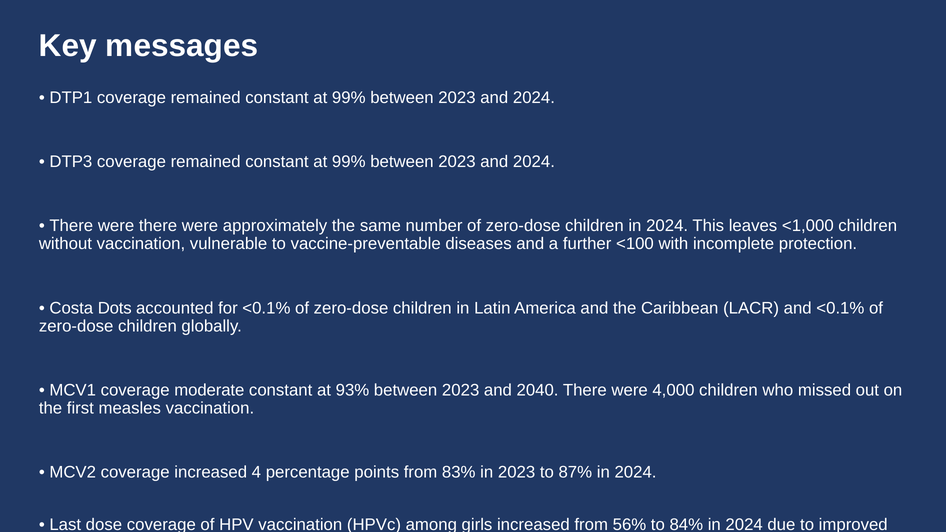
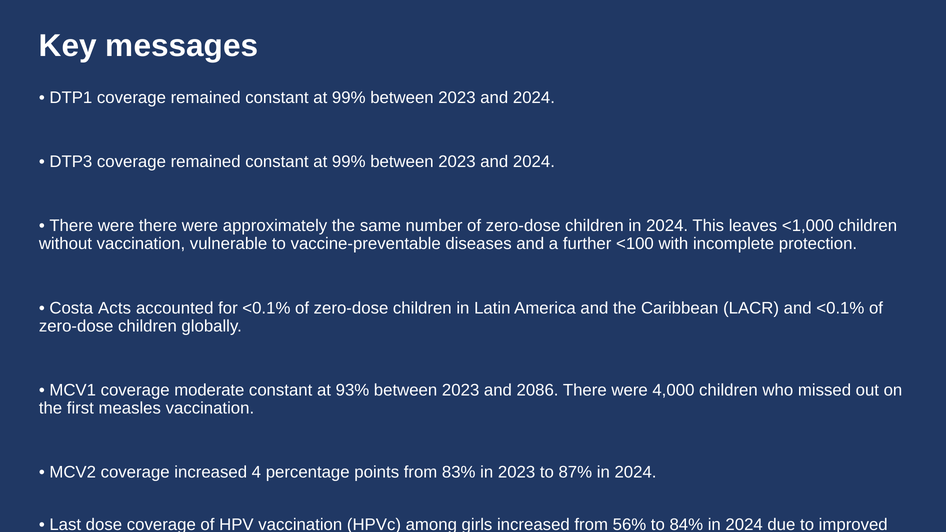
Dots: Dots -> Acts
2040: 2040 -> 2086
